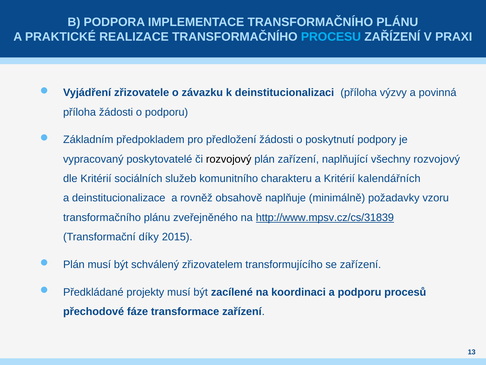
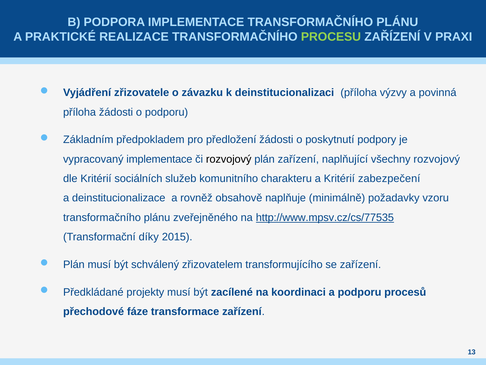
PROCESU colour: light blue -> light green
vypracovaný poskytovatelé: poskytovatelé -> implementace
kalendářních: kalendářních -> zabezpečení
http://www.mpsv.cz/cs/31839: http://www.mpsv.cz/cs/31839 -> http://www.mpsv.cz/cs/77535
